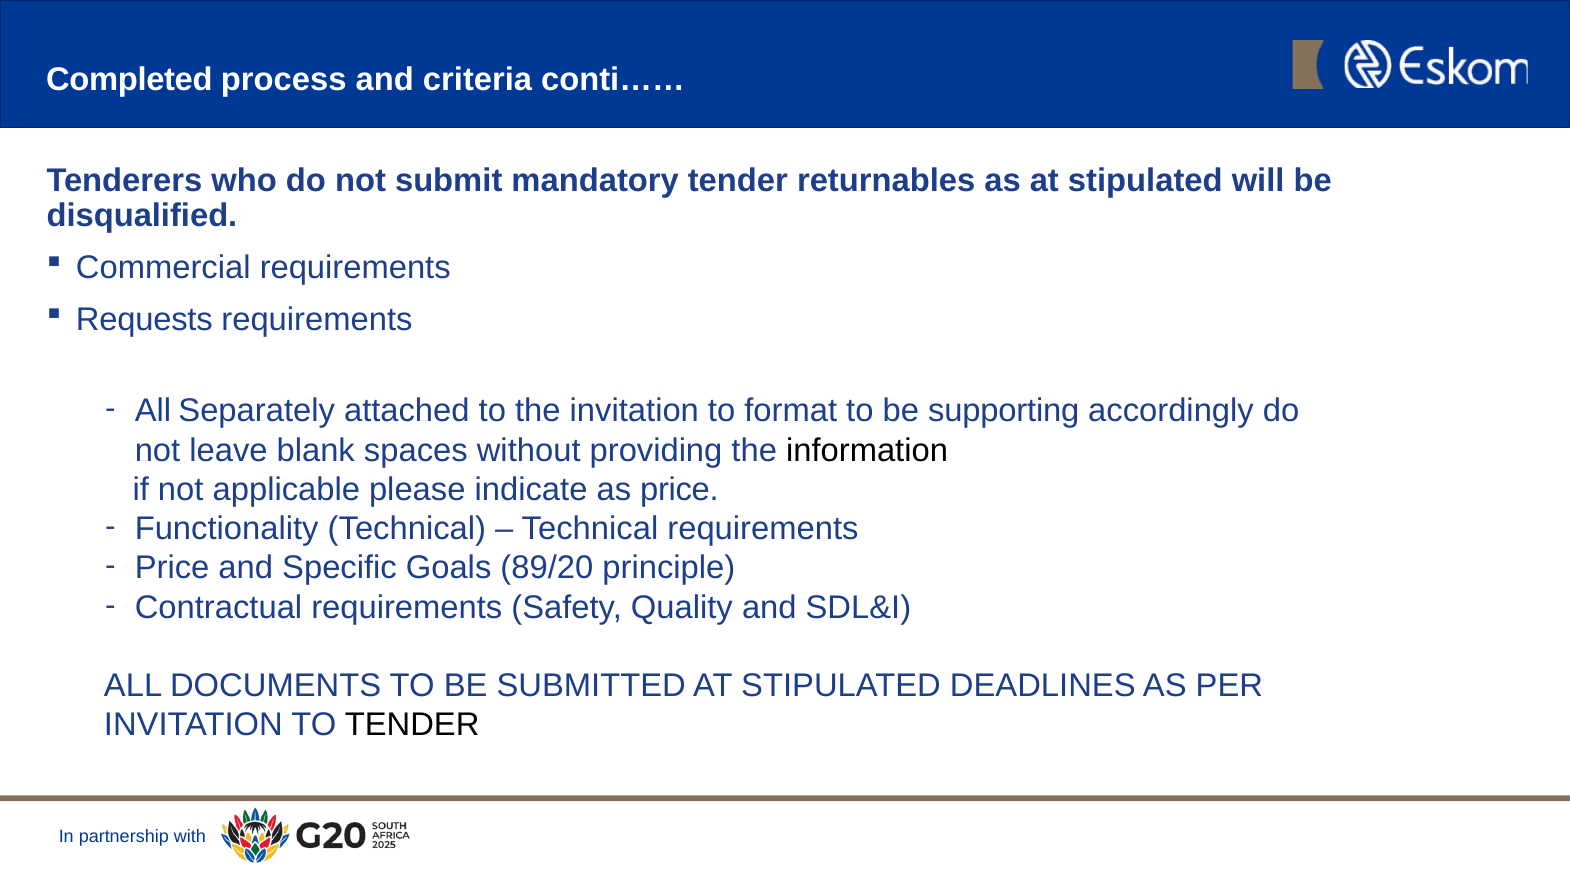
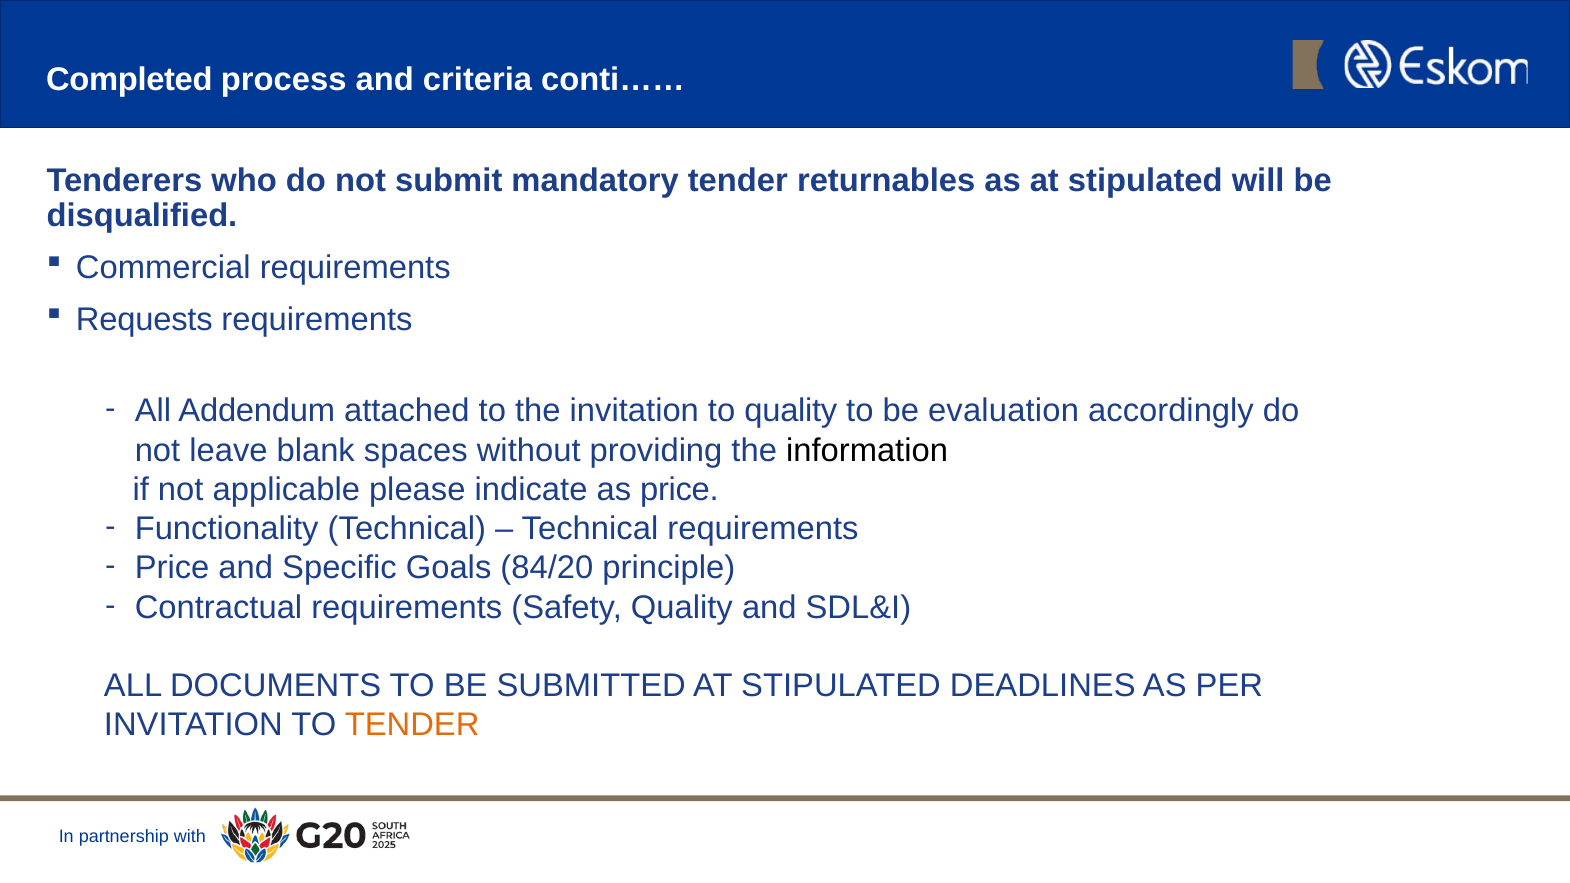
Separately: Separately -> Addendum
to format: format -> quality
supporting: supporting -> evaluation
89/20: 89/20 -> 84/20
TENDER at (412, 725) colour: black -> orange
